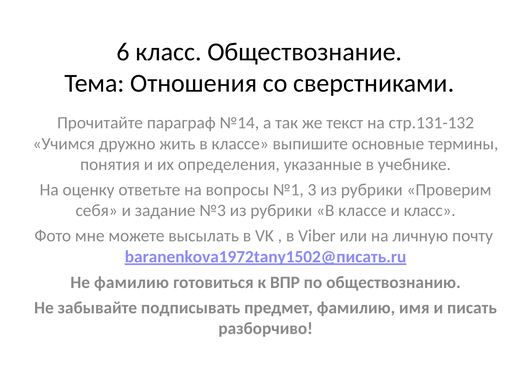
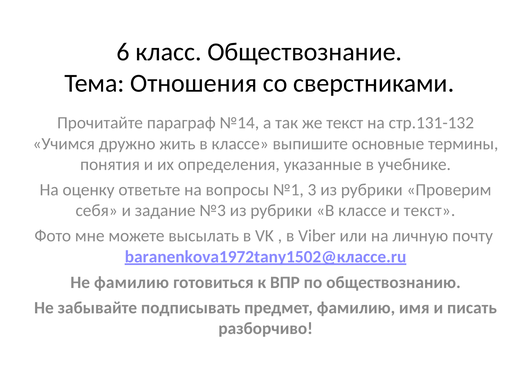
и класс: класс -> текст
baranenkova1972tany1502@писать.ru: baranenkova1972tany1502@писать.ru -> baranenkova1972tany1502@классе.ru
